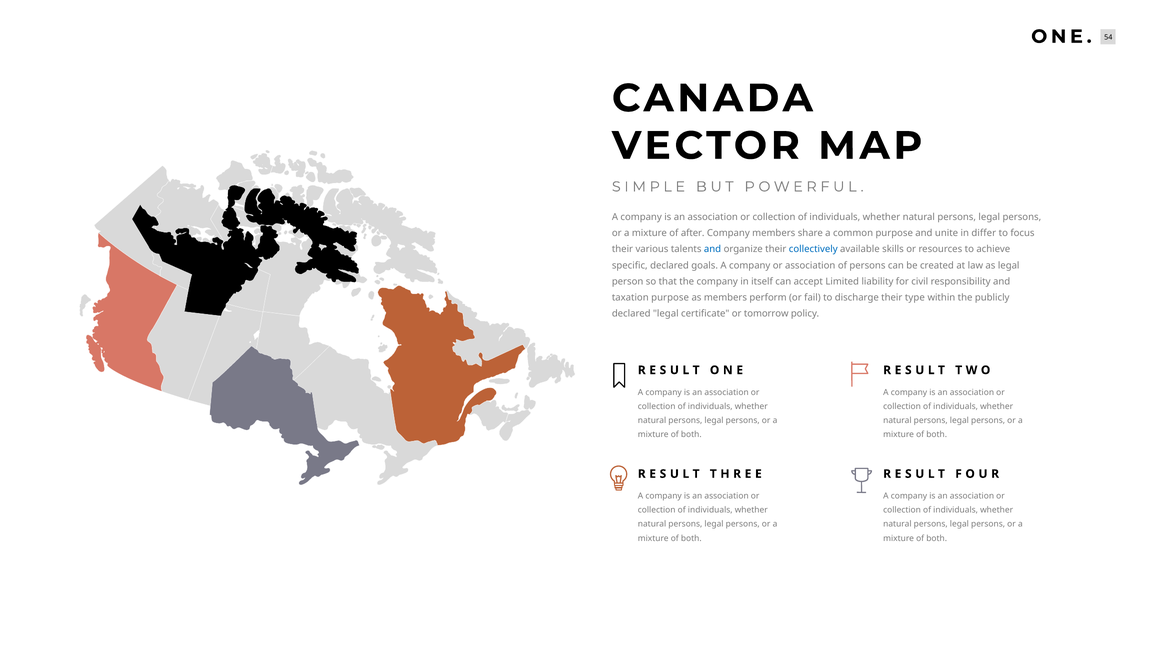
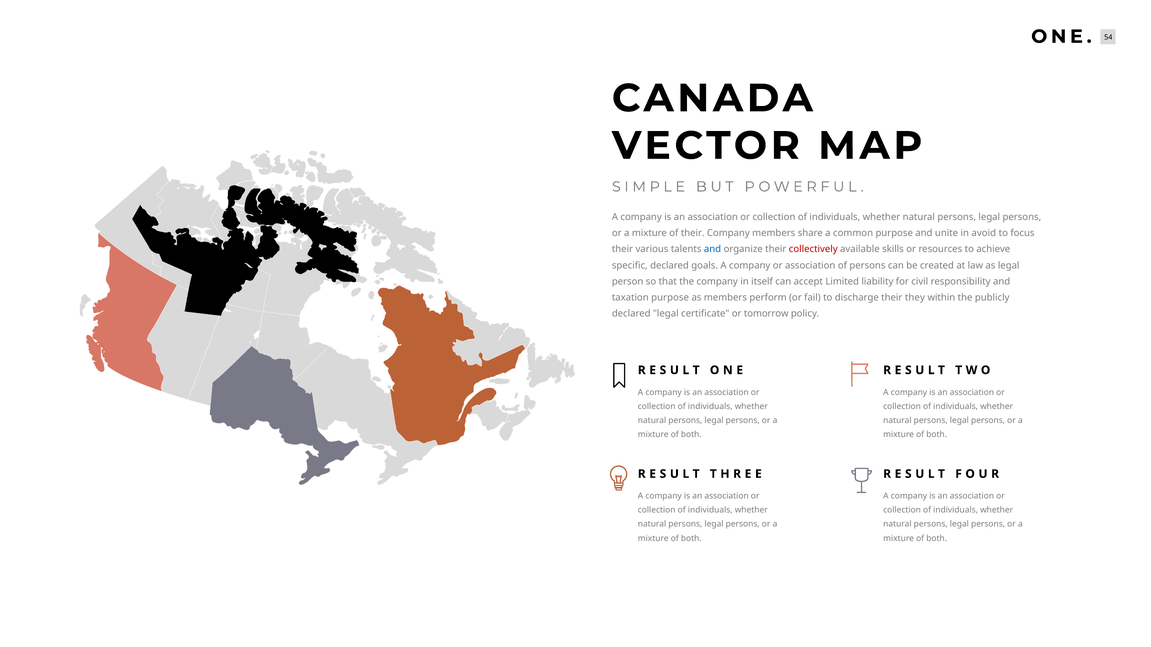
of after: after -> their
differ: differ -> avoid
collectively colour: blue -> red
type: type -> they
